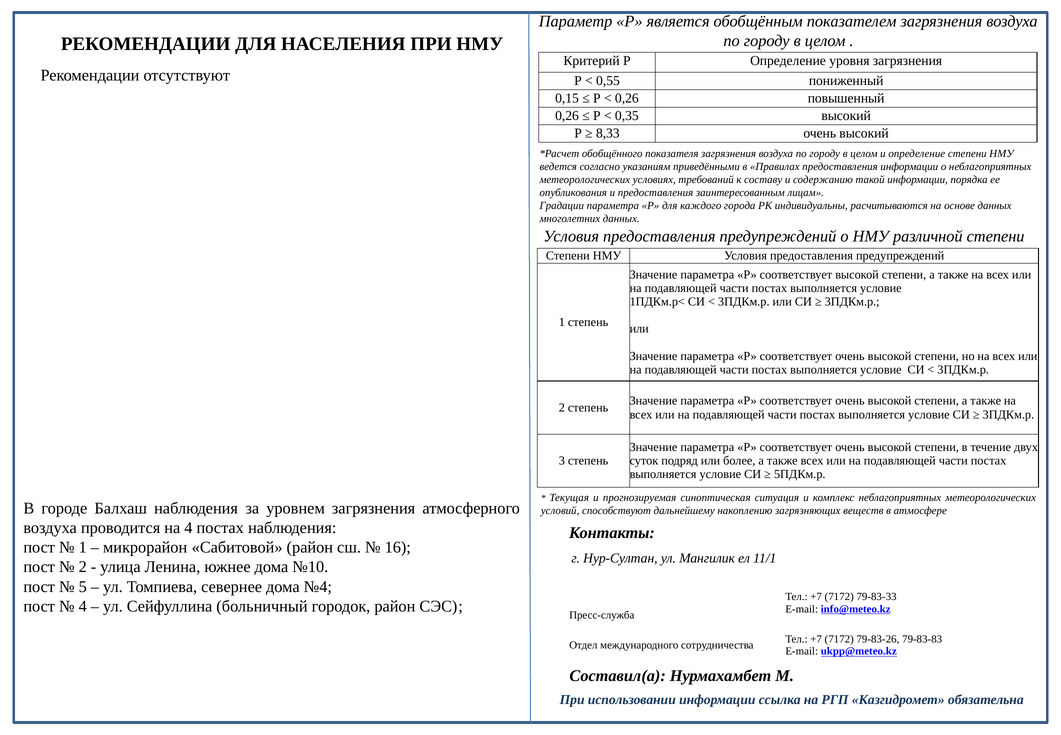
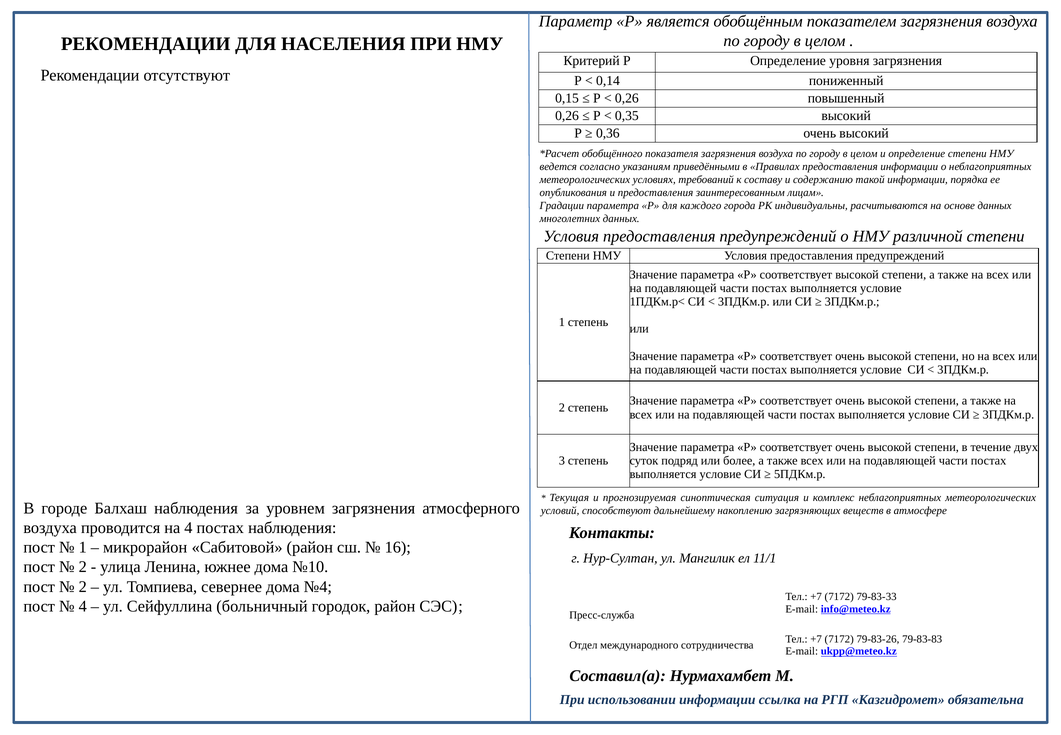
0,55: 0,55 -> 0,14
8,33: 8,33 -> 0,36
5 at (83, 586): 5 -> 2
